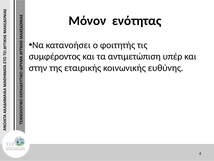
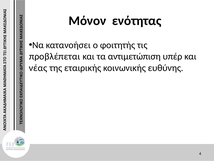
συμφέροντος: συμφέροντος -> προβλέπεται
στην: στην -> νέας
